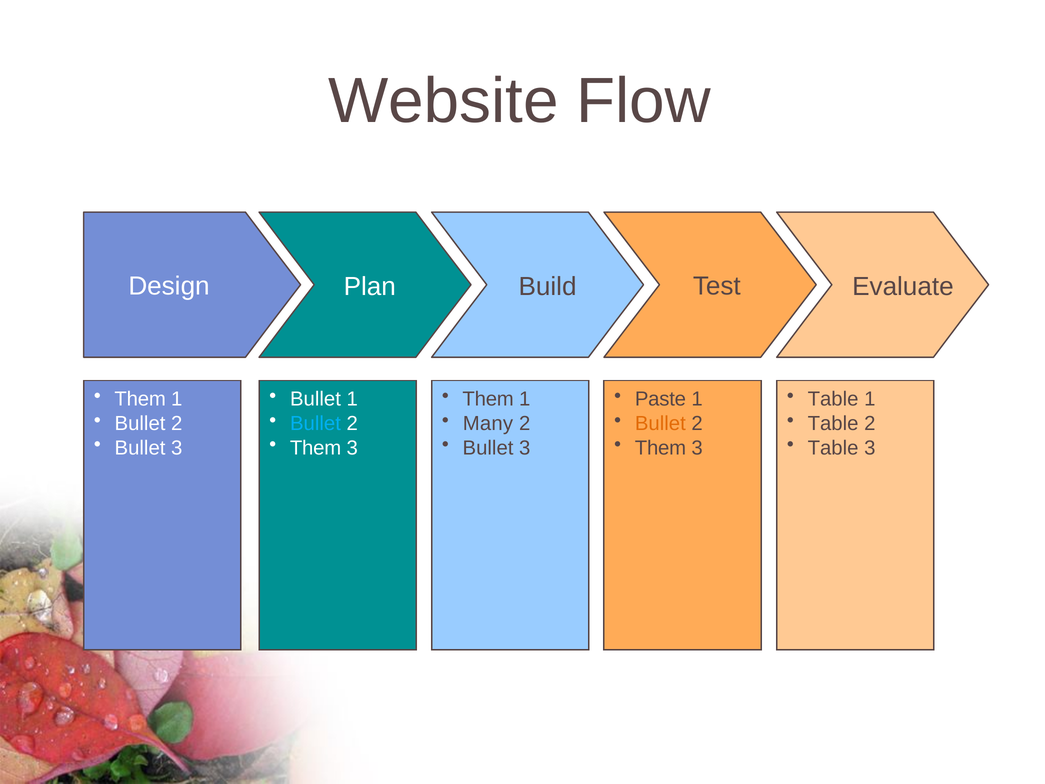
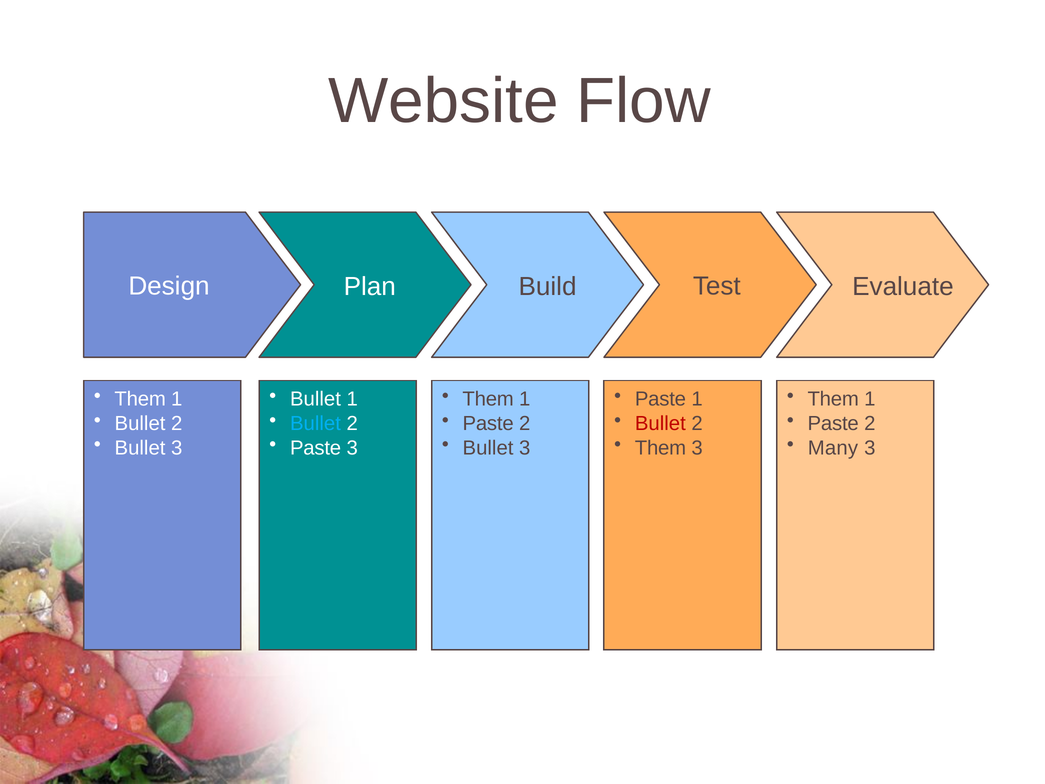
Table at (833, 399): Table -> Them
Many at (488, 424): Many -> Paste
Bullet at (660, 424) colour: orange -> red
Table at (833, 424): Table -> Paste
Them at (316, 448): Them -> Paste
Table at (833, 448): Table -> Many
